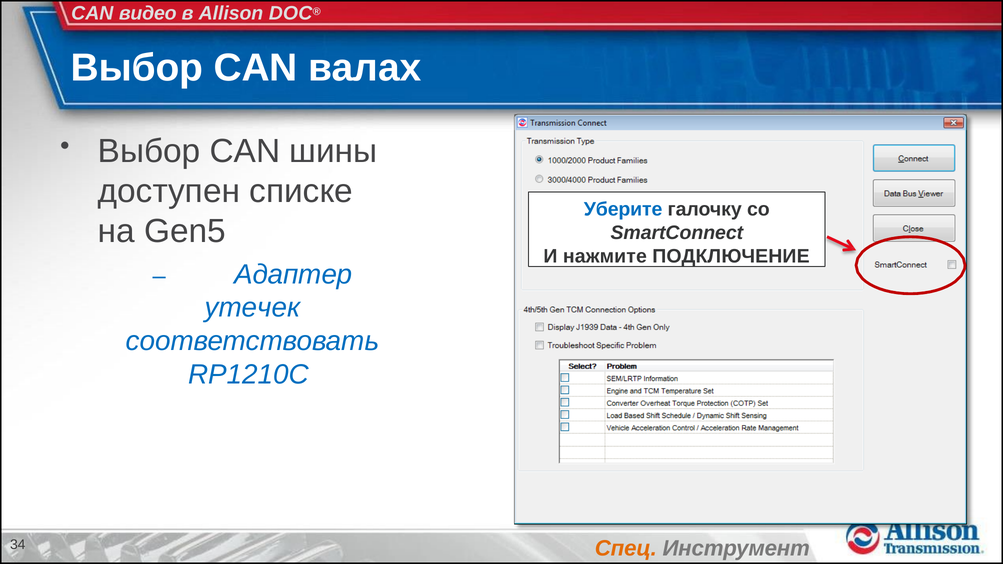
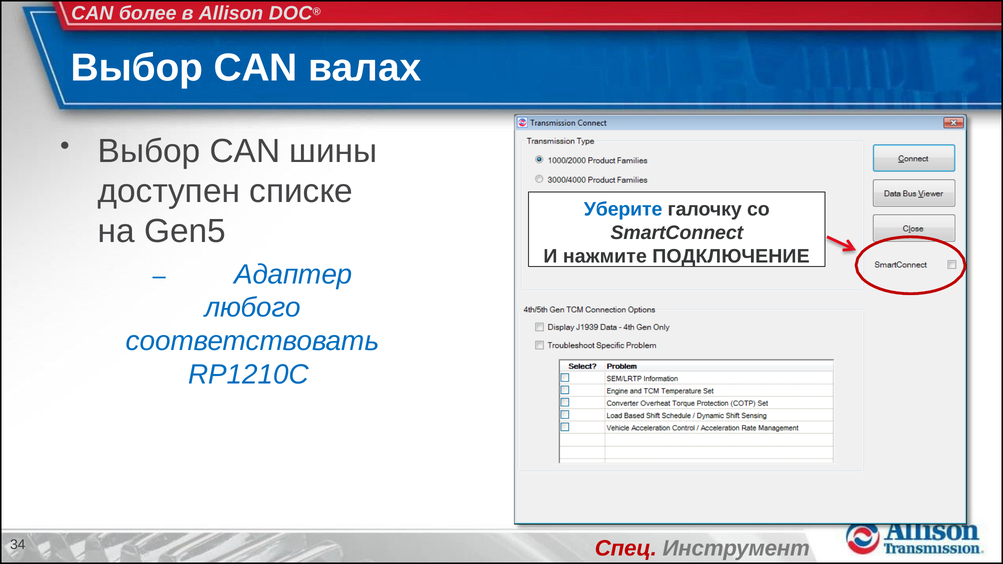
видео: видео -> более
утечек: утечек -> любого
Спец colour: orange -> red
